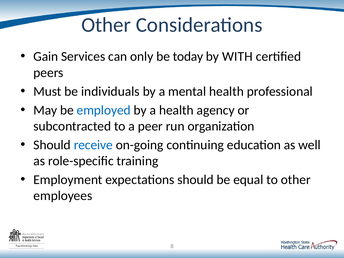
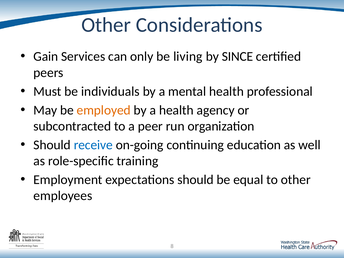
today: today -> living
WITH: WITH -> SINCE
employed colour: blue -> orange
